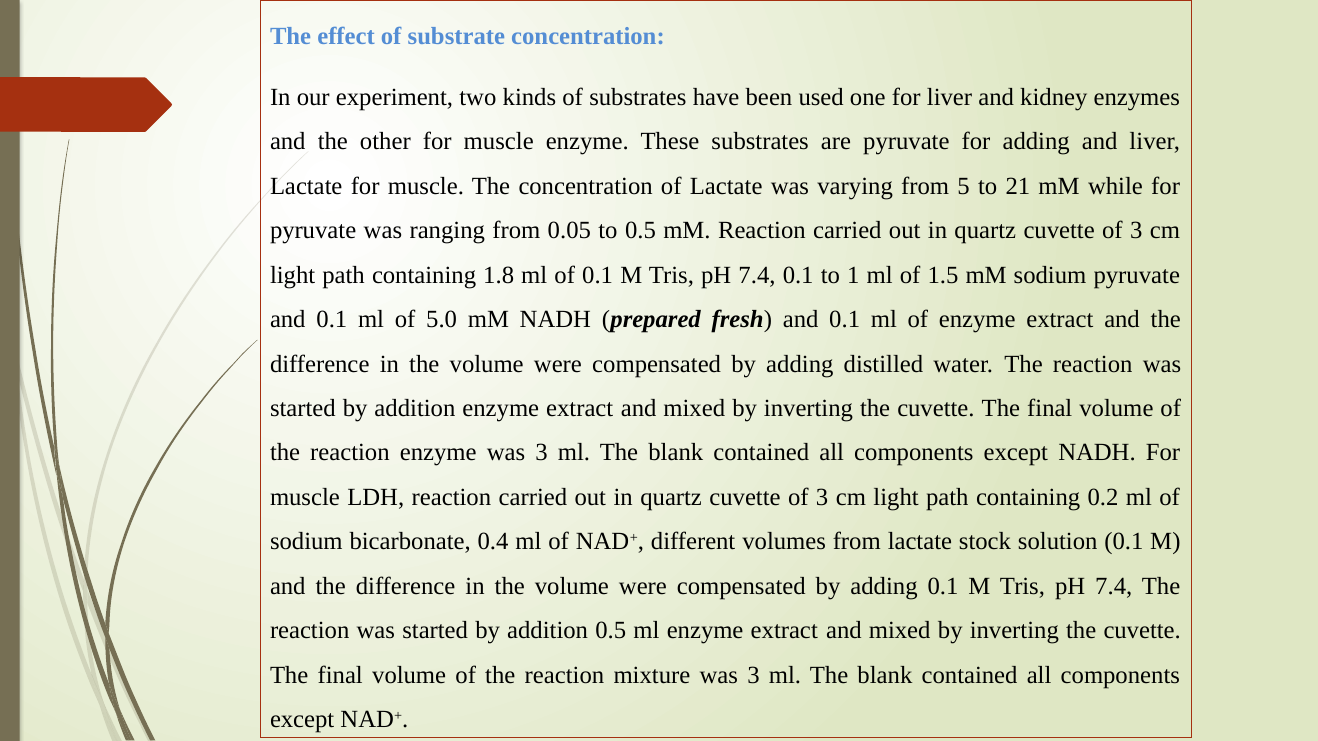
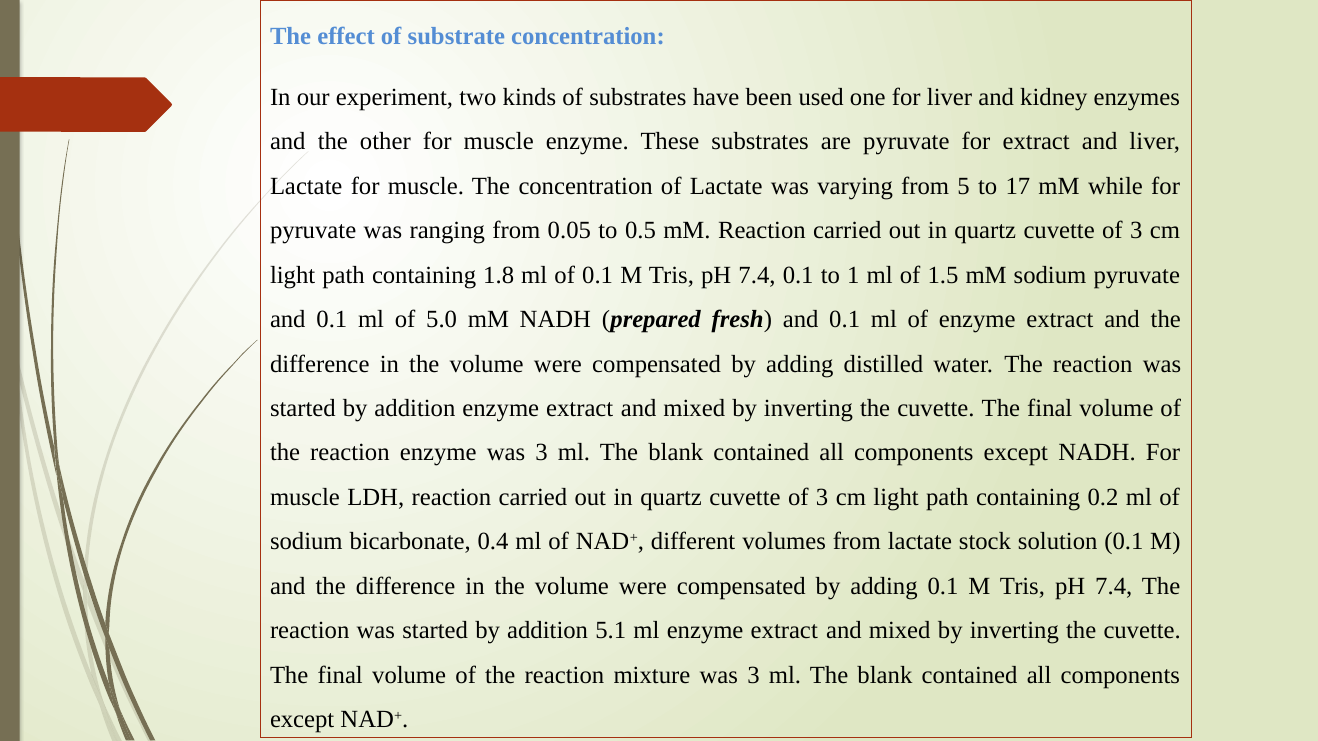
for adding: adding -> extract
21: 21 -> 17
addition 0.5: 0.5 -> 5.1
